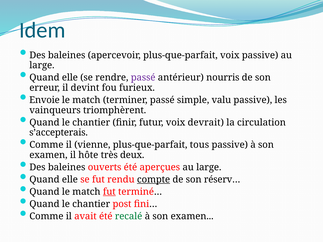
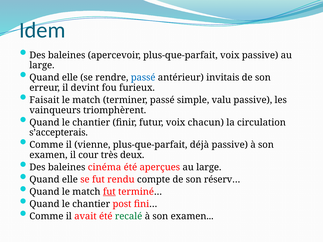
passé at (143, 78) colour: purple -> blue
nourris: nourris -> invitais
Envoie: Envoie -> Faisait
devrait: devrait -> chacun
tous: tous -> déjà
hôte: hôte -> cour
ouverts: ouverts -> cinéma
compte underline: present -> none
